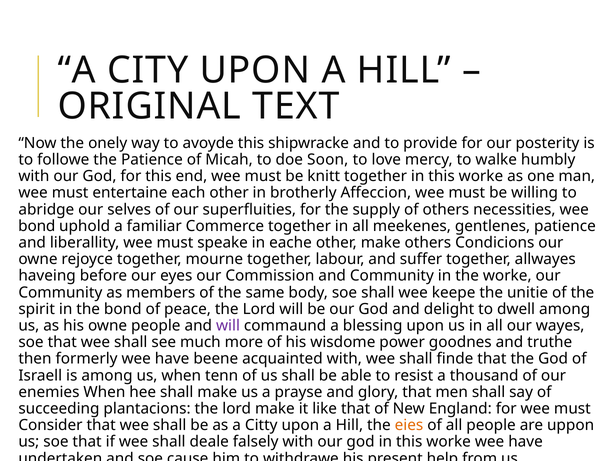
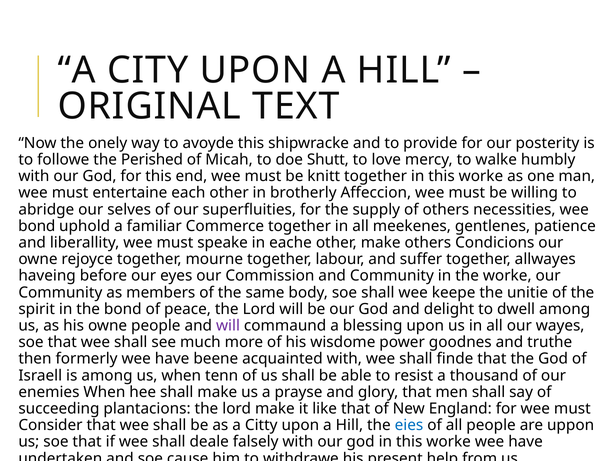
the Patience: Patience -> Perished
Soon: Soon -> Shutt
eies colour: orange -> blue
